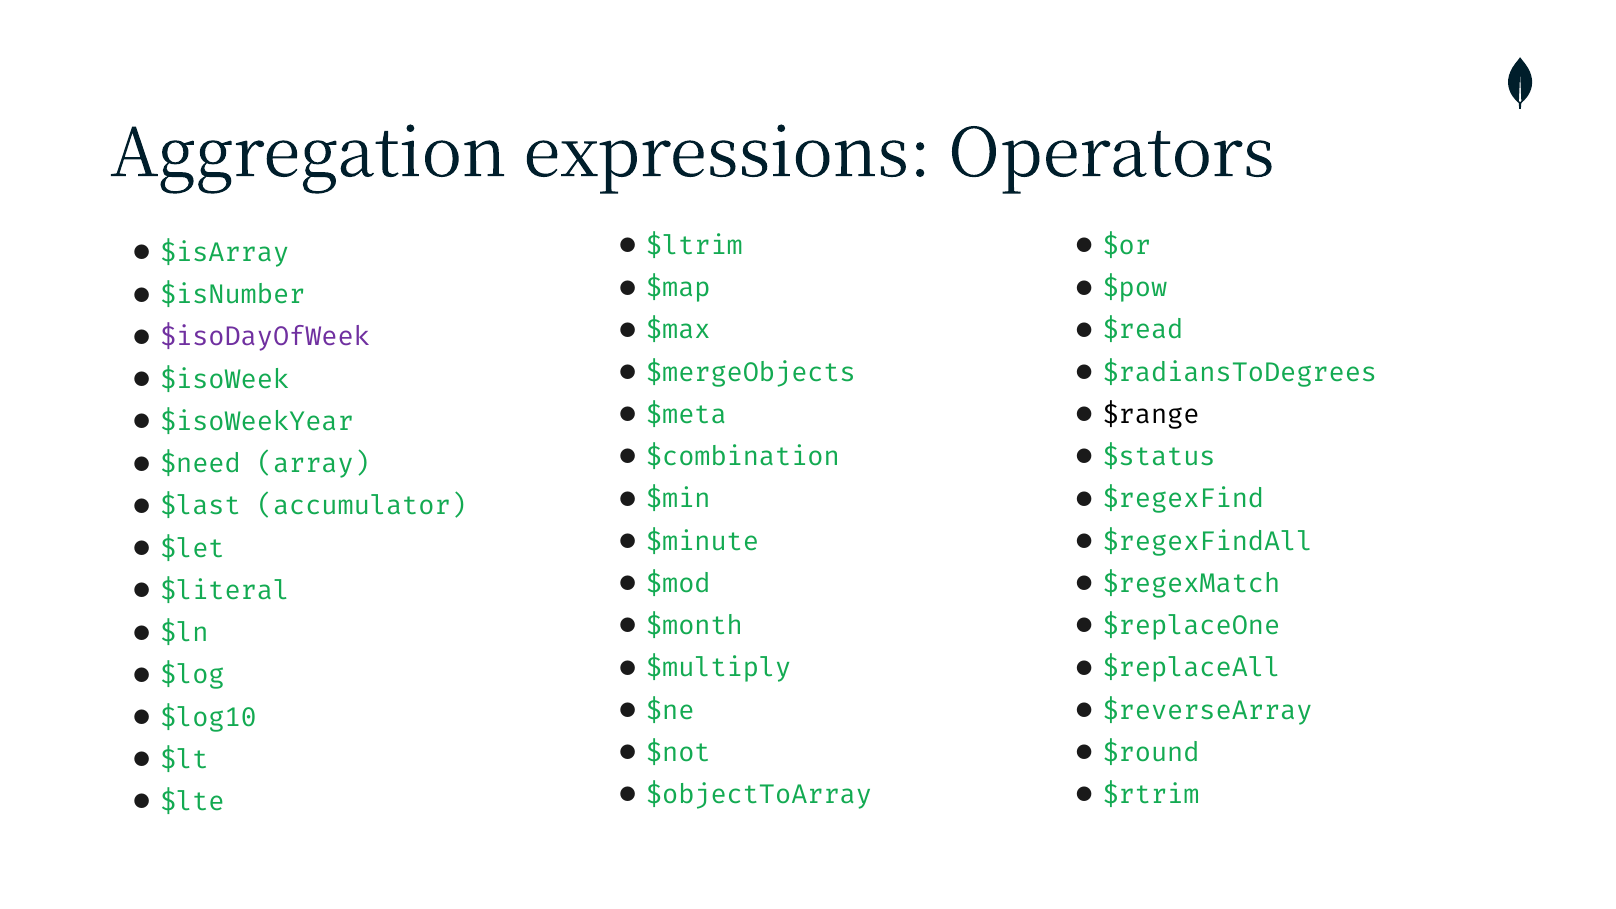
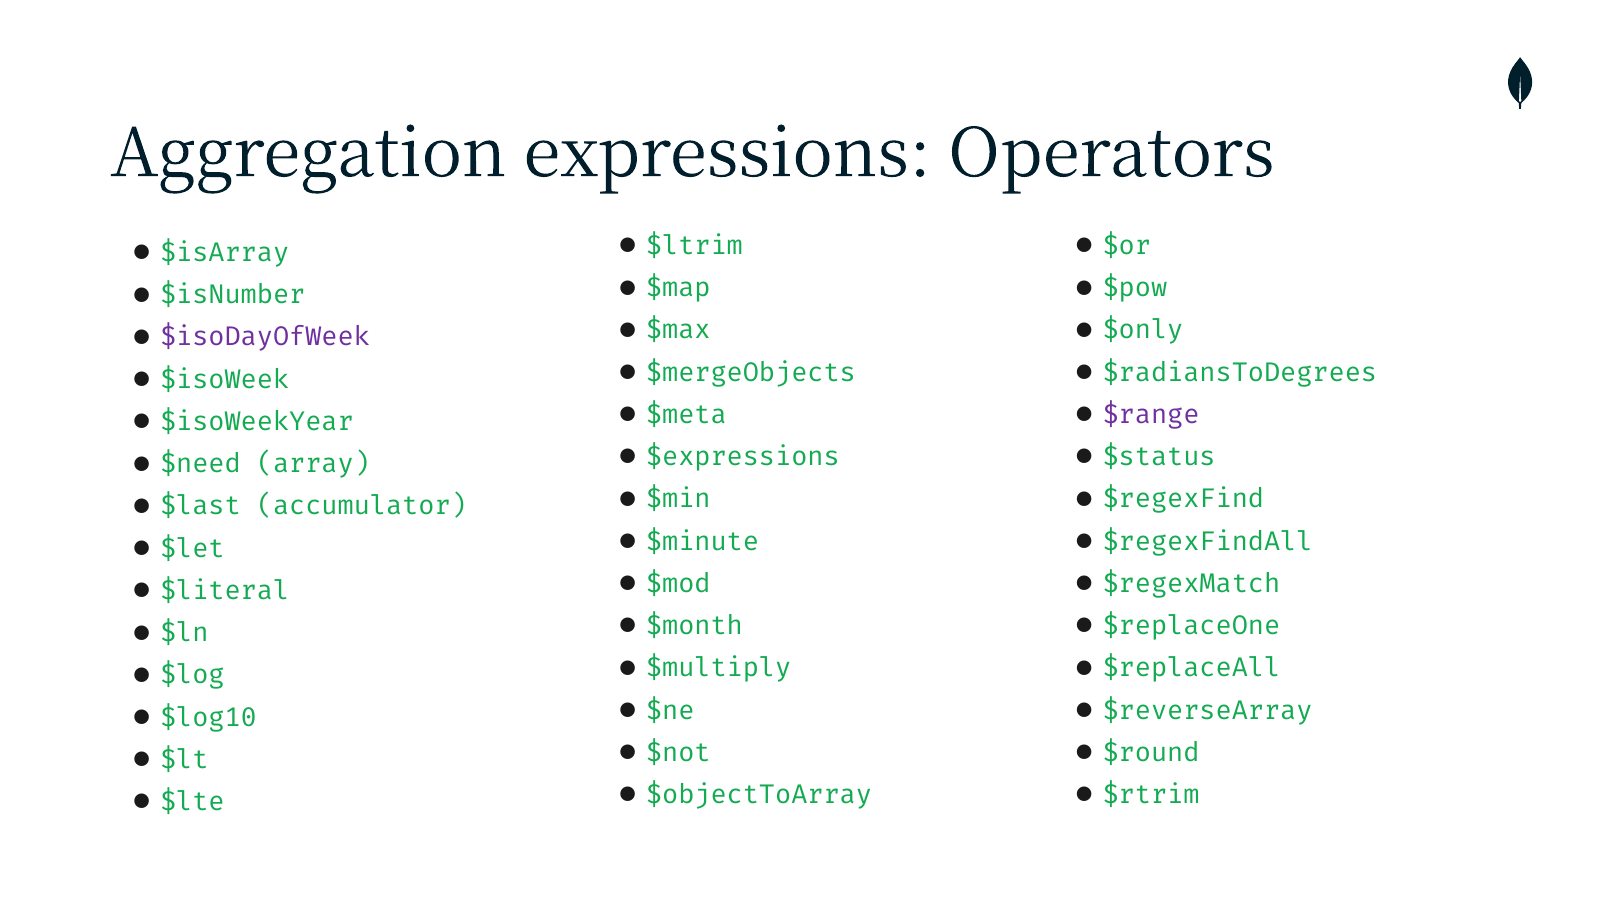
$read: $read -> $only
$range colour: black -> purple
$combination: $combination -> $expressions
